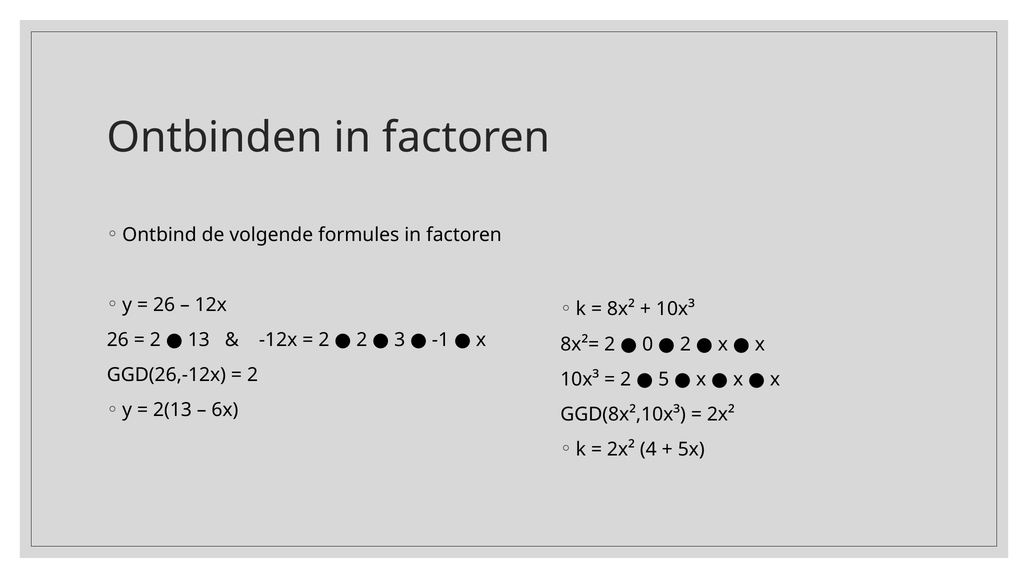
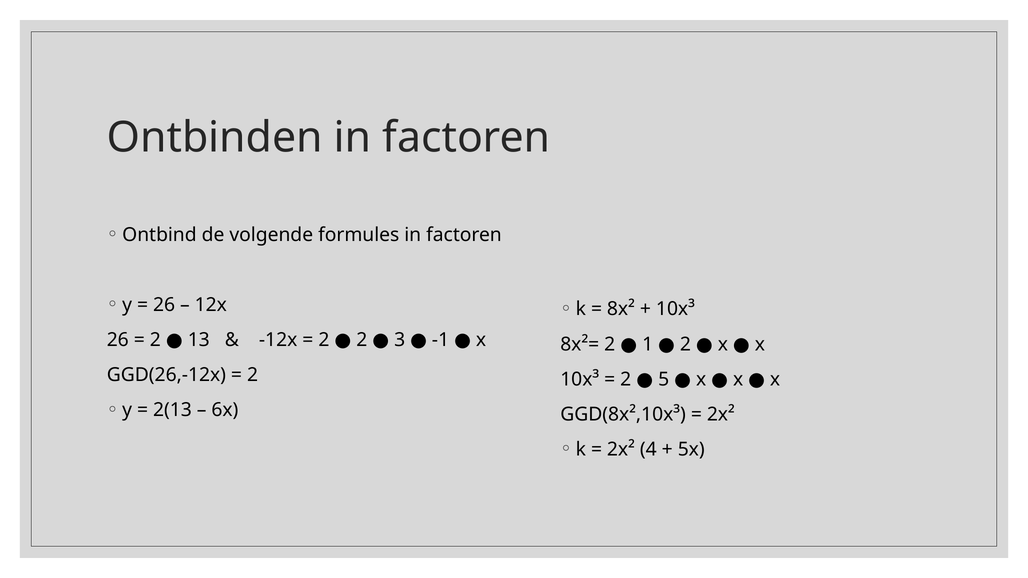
0: 0 -> 1
